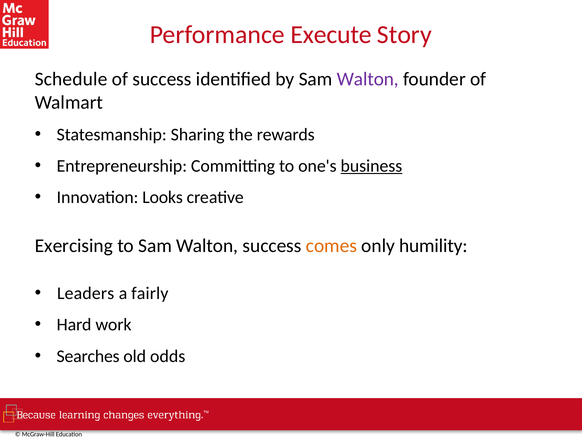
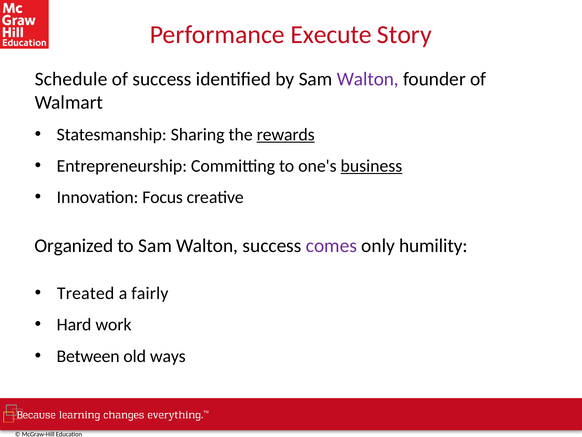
rewards underline: none -> present
Looks: Looks -> Focus
Exercising: Exercising -> Organized
comes colour: orange -> purple
Leaders: Leaders -> Treated
Searches: Searches -> Between
odds: odds -> ways
